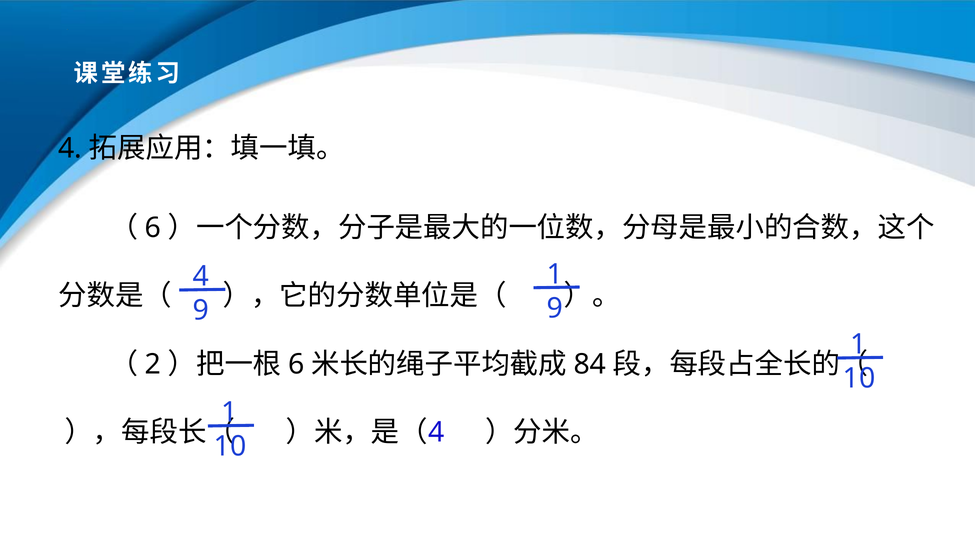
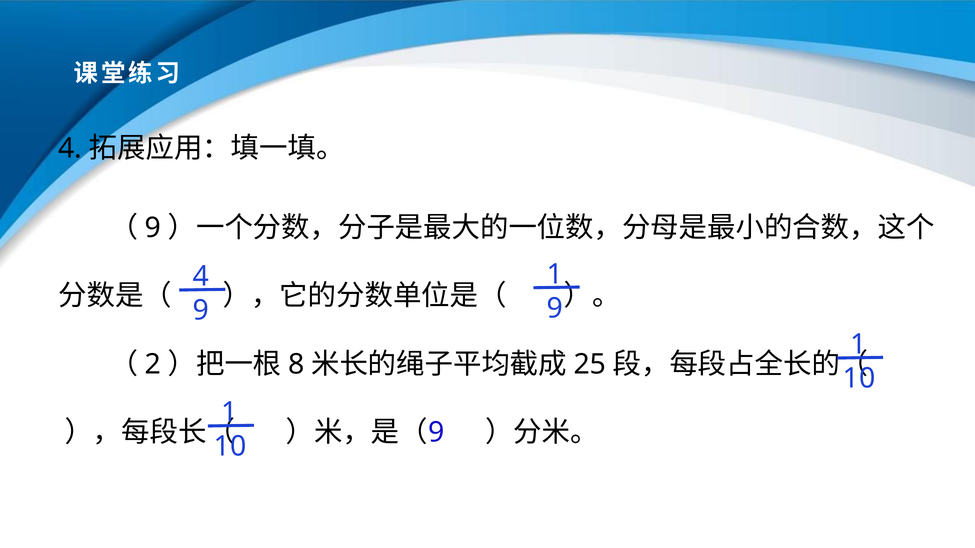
6 at (153, 228): 6 -> 9
6 at (296, 365): 6 -> 8
84: 84 -> 25
10 4: 4 -> 9
